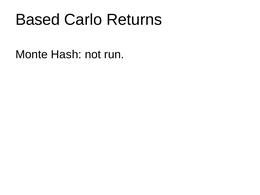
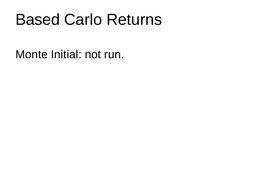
Hash: Hash -> Initial
